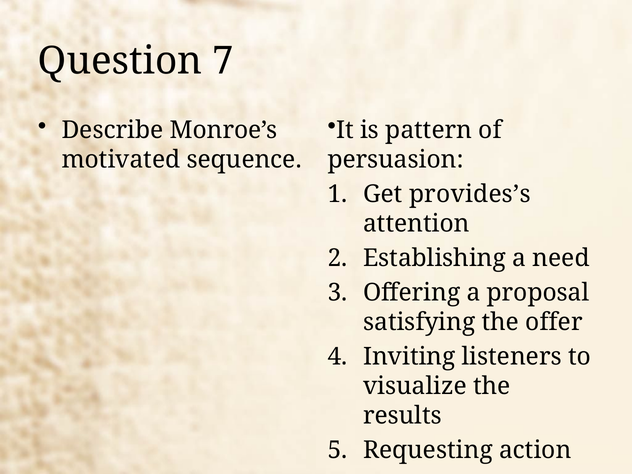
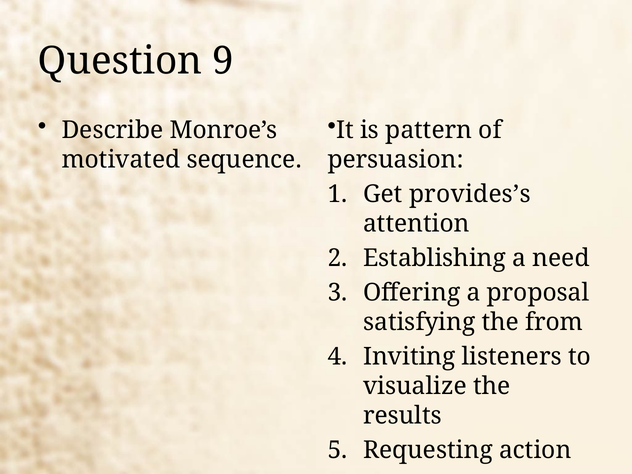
7: 7 -> 9
offer: offer -> from
